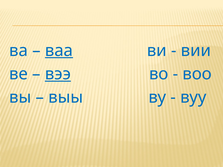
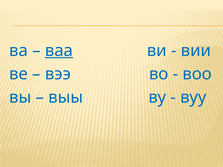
вээ underline: present -> none
